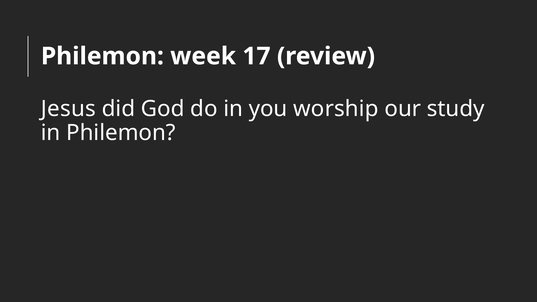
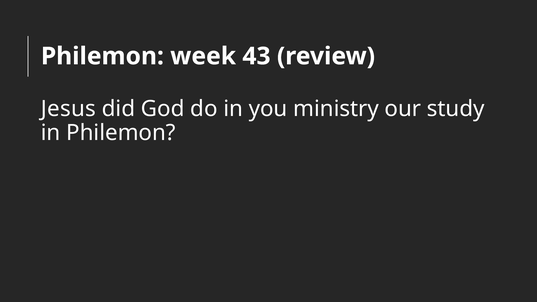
17: 17 -> 43
worship: worship -> ministry
